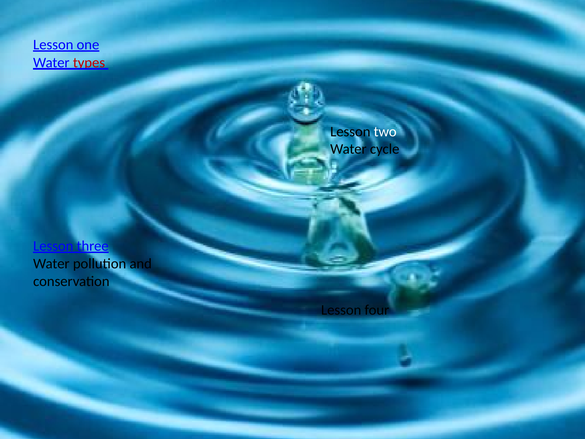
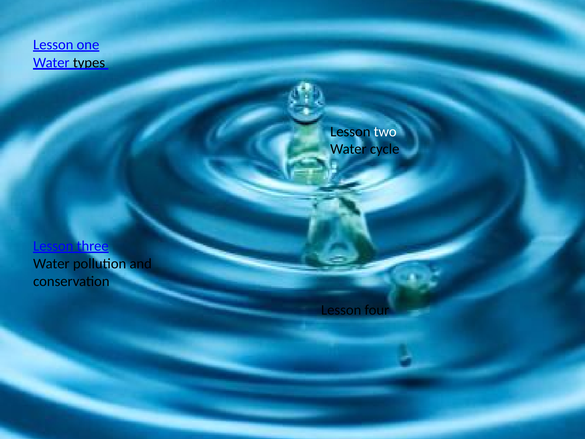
types colour: red -> black
